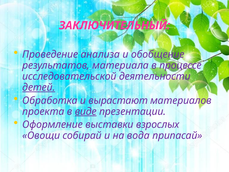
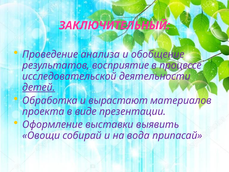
материала: материала -> восприятие
виде underline: present -> none
взрослых: взрослых -> выявить
